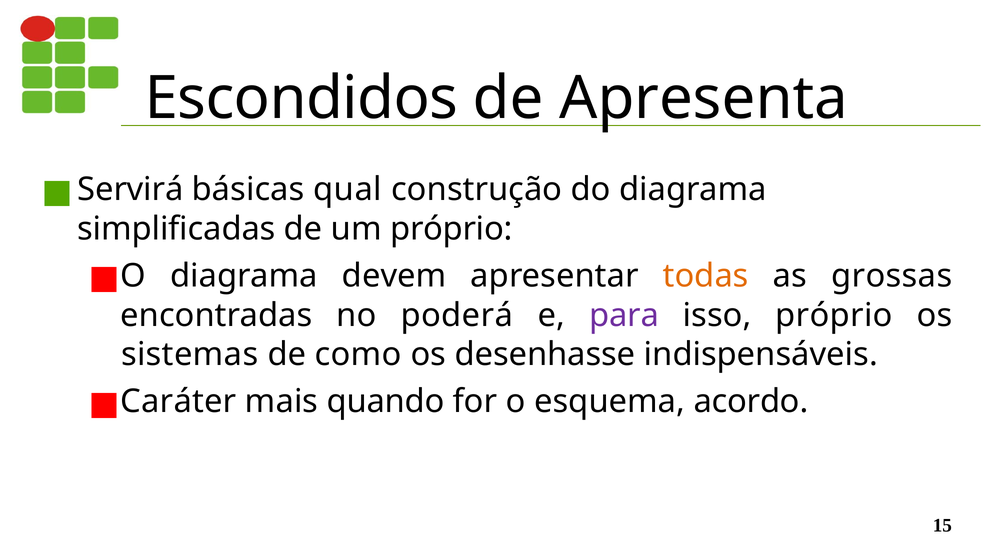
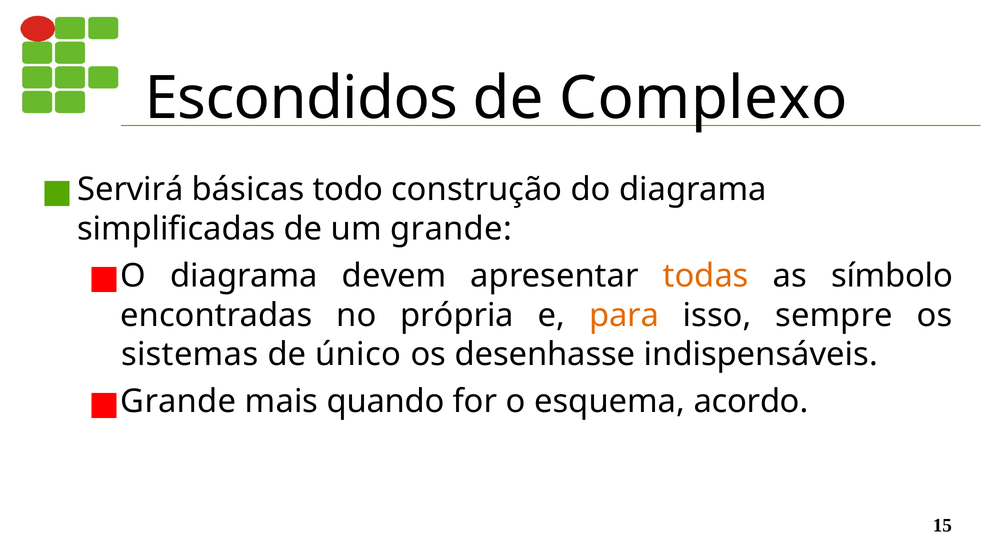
Apresenta: Apresenta -> Complexo
qual: qual -> todo
um próprio: próprio -> grande
grossas: grossas -> símbolo
poderá: poderá -> própria
para colour: purple -> orange
isso próprio: próprio -> sempre
como: como -> único
Caráter at (178, 402): Caráter -> Grande
